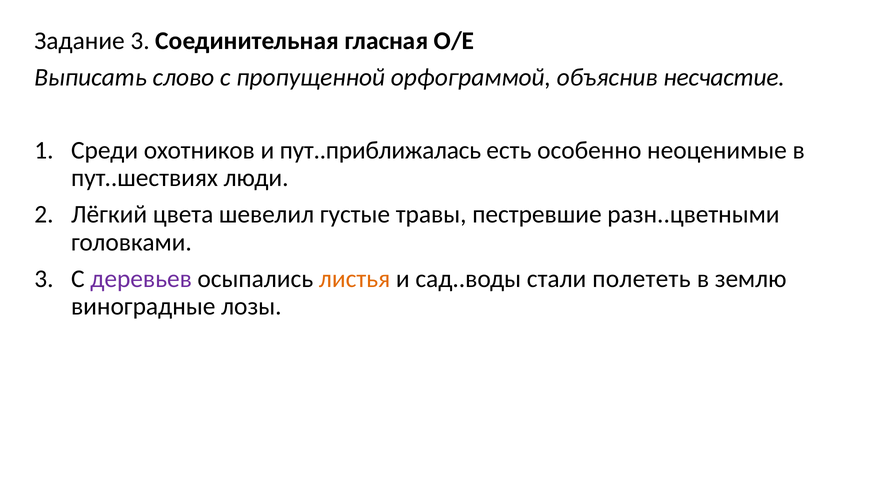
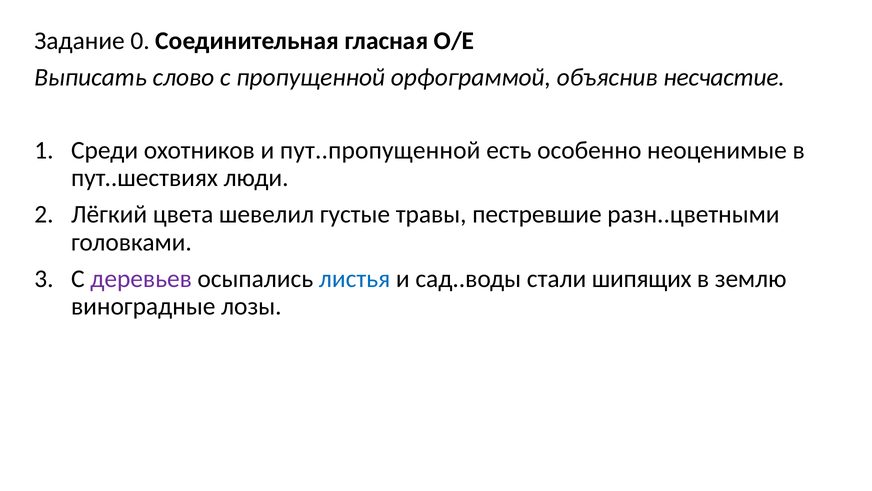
Задание 3: 3 -> 0
пут..приближалась: пут..приближалась -> пут..пропущенной
листья colour: orange -> blue
полететь: полететь -> шипящих
